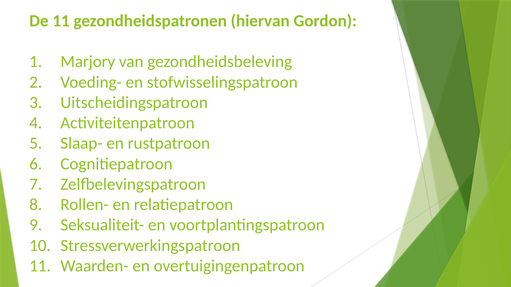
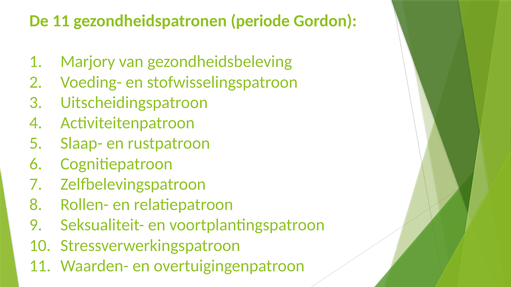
hiervan: hiervan -> periode
